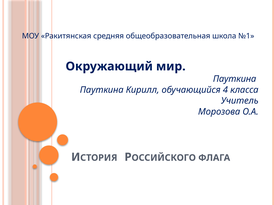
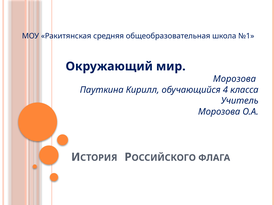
Пауткина at (235, 79): Пауткина -> Морозова
